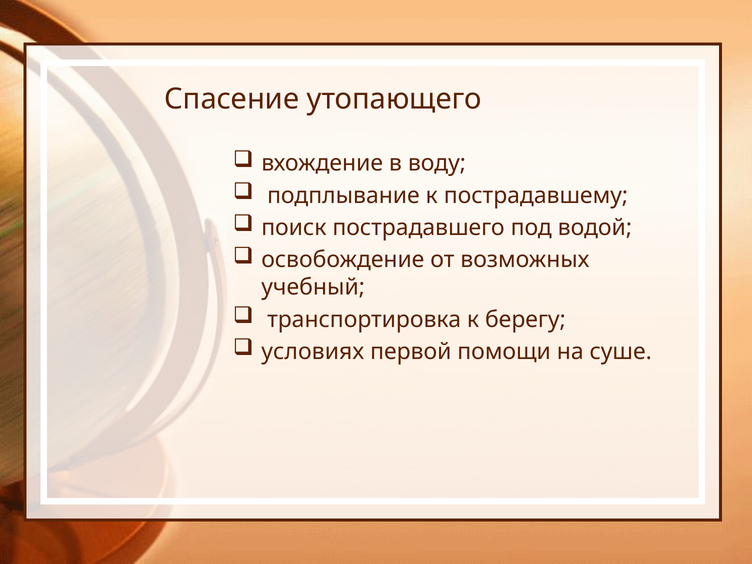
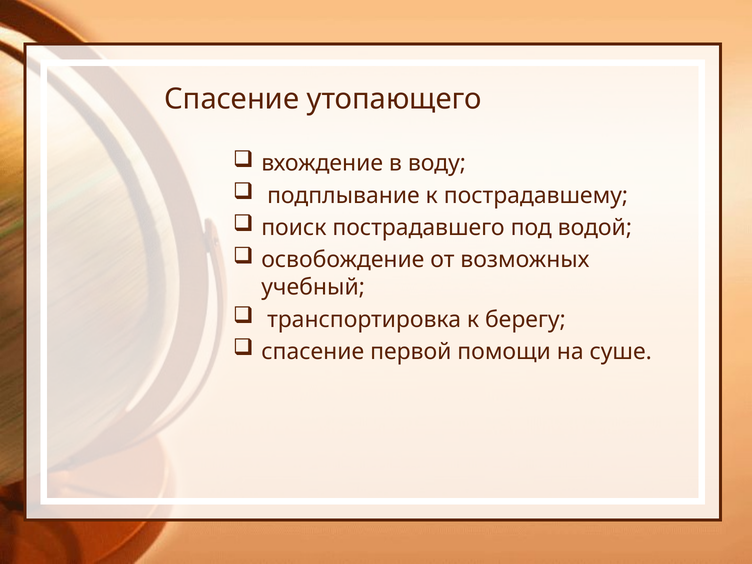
условиях at (313, 352): условиях -> спасение
